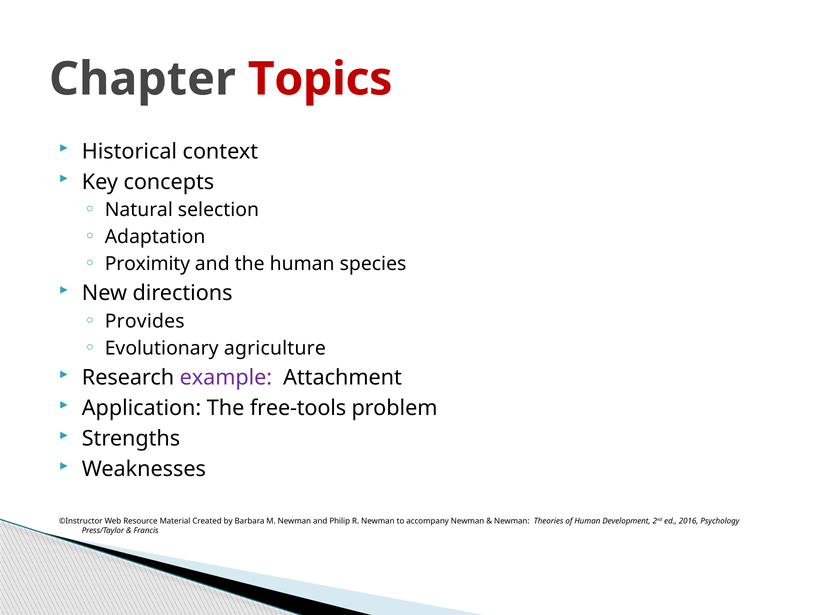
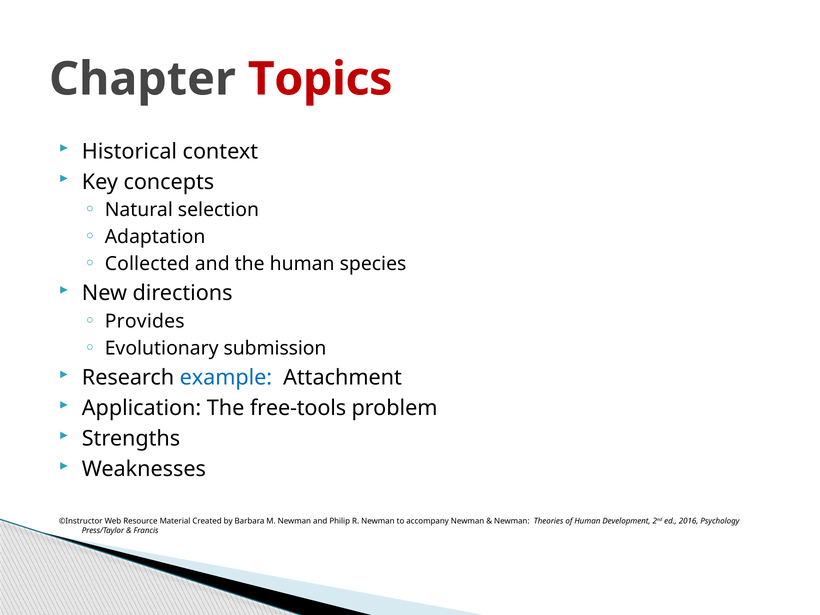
Proximity: Proximity -> Collected
agriculture: agriculture -> submission
example colour: purple -> blue
